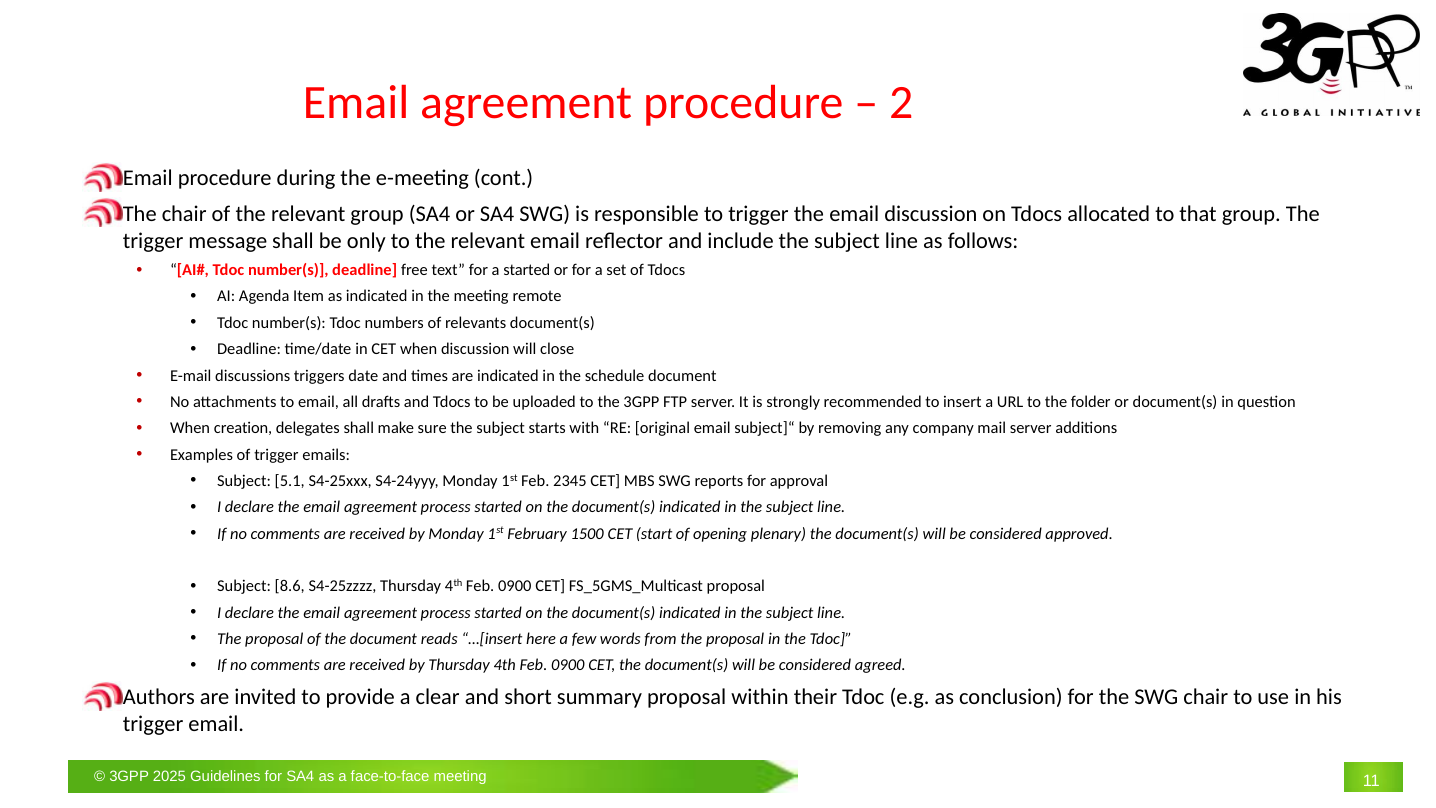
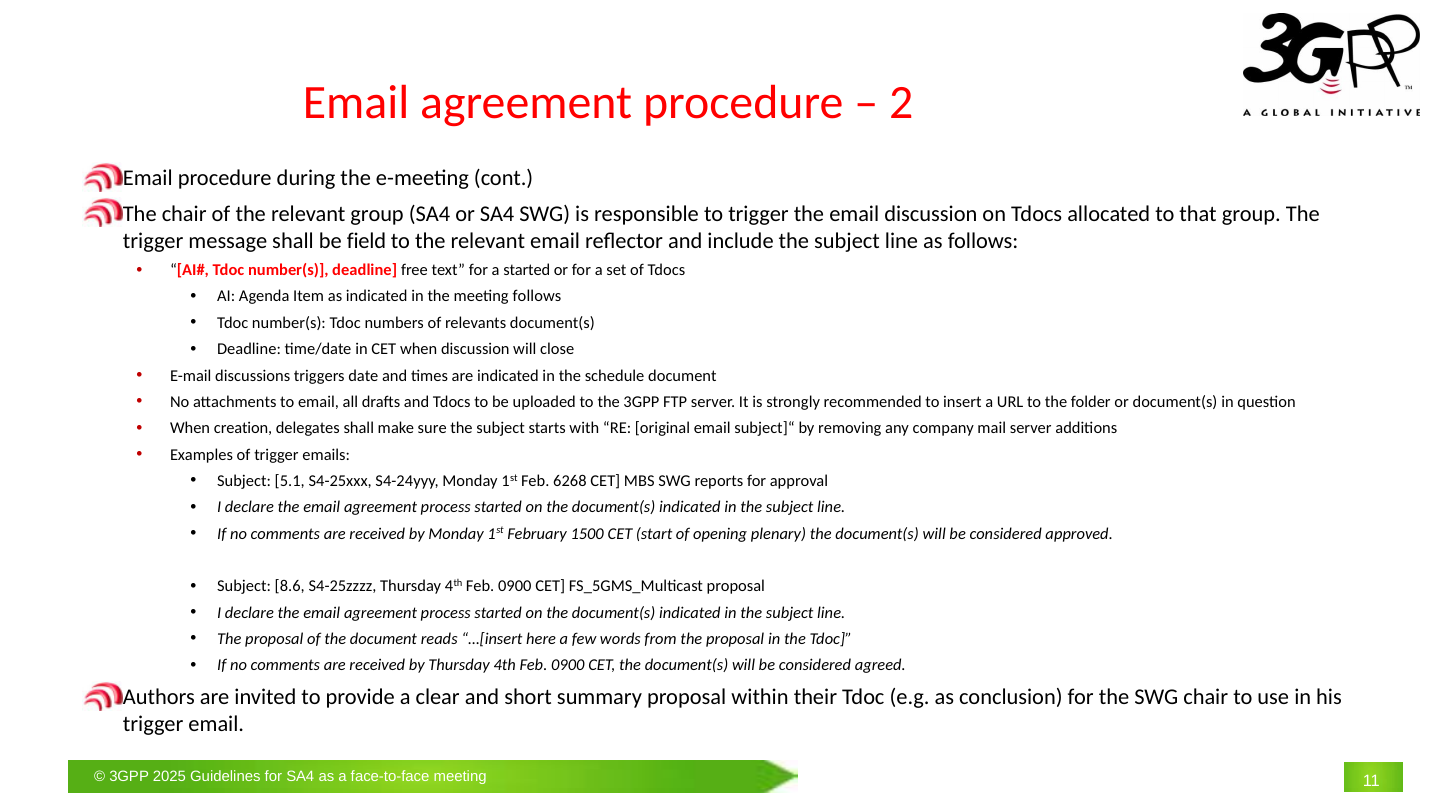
only: only -> field
meeting remote: remote -> follows
2345: 2345 -> 6268
